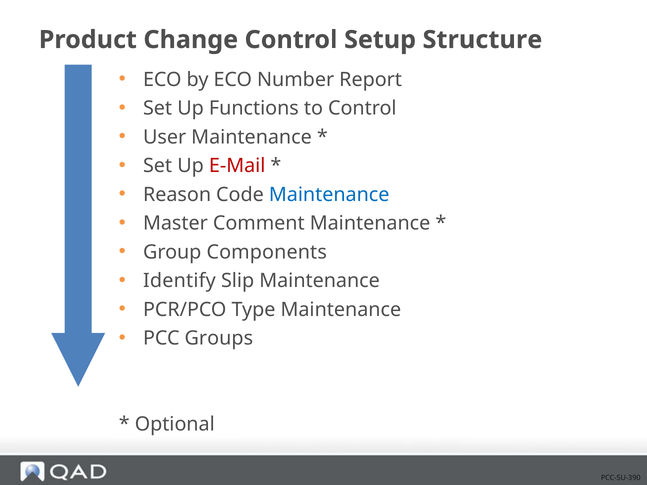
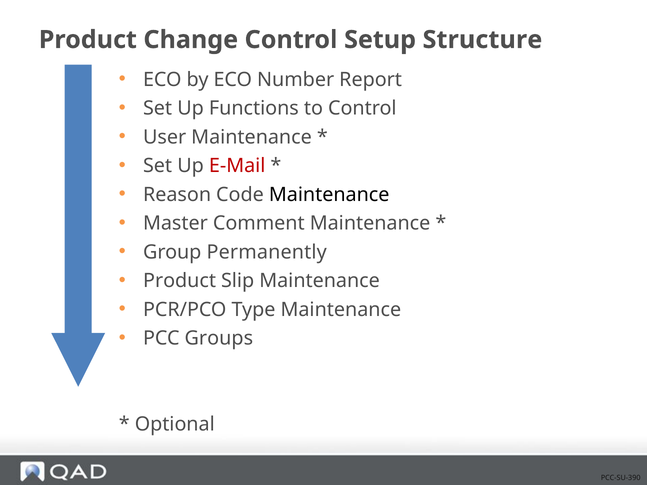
Maintenance at (329, 195) colour: blue -> black
Components: Components -> Permanently
Identify at (179, 281): Identify -> Product
